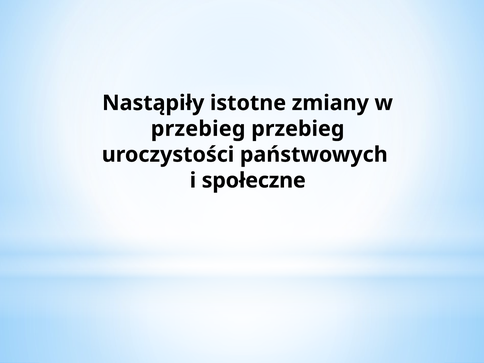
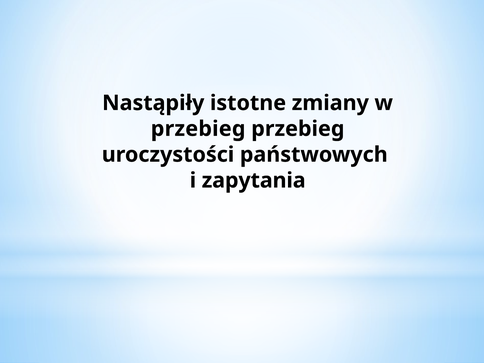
społeczne: społeczne -> zapytania
